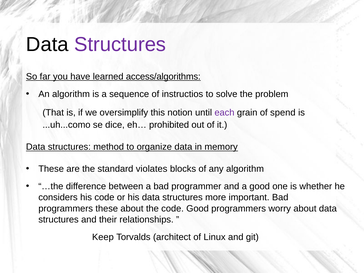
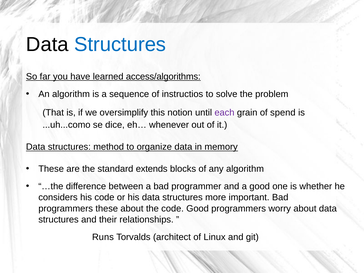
Structures at (120, 45) colour: purple -> blue
prohibited: prohibited -> whenever
violates: violates -> extends
Keep: Keep -> Runs
